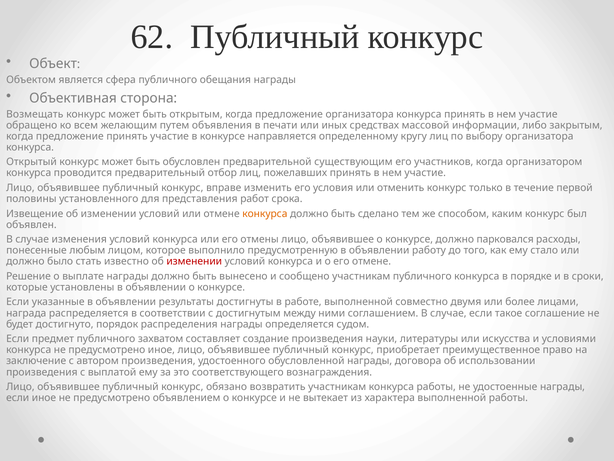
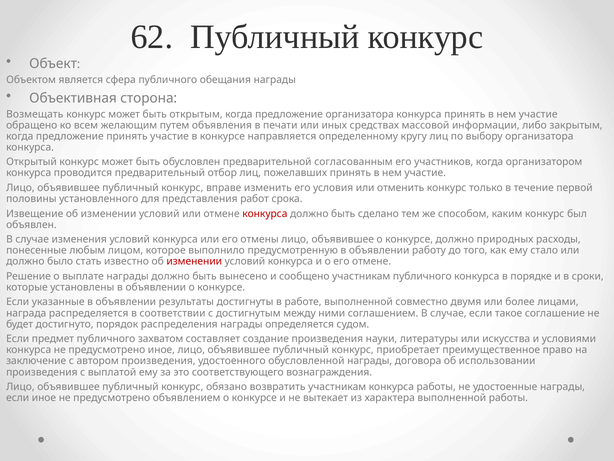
существующим: существующим -> согласованным
конкурса at (265, 213) colour: orange -> red
парковался: парковался -> природных
